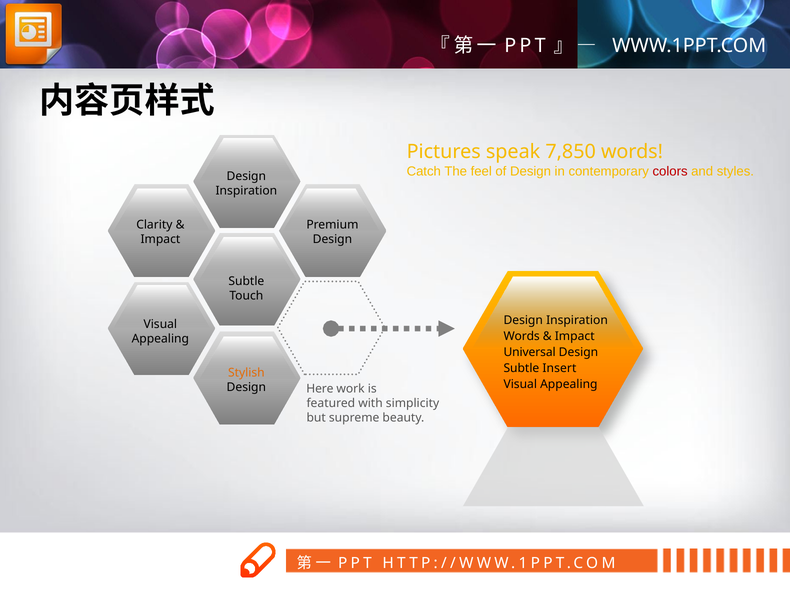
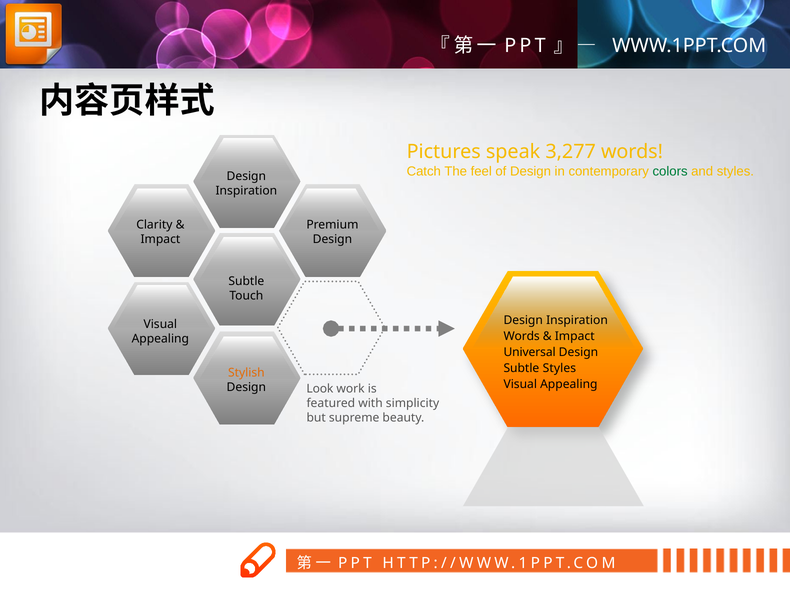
7,850: 7,850 -> 3,277
colors colour: red -> green
Subtle Insert: Insert -> Styles
Here: Here -> Look
